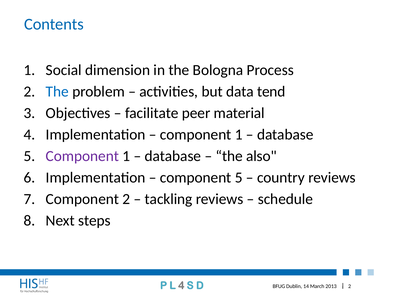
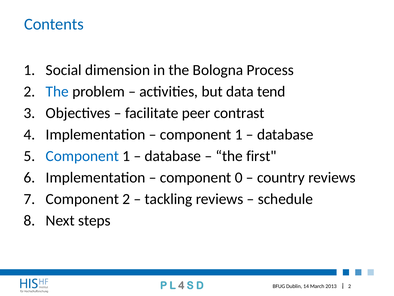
material: material -> contrast
Component at (82, 156) colour: purple -> blue
also: also -> first
component 5: 5 -> 0
